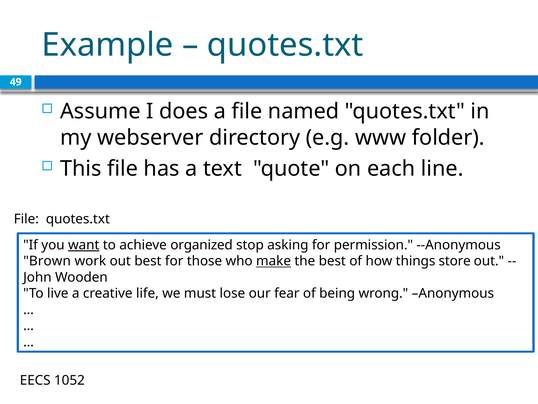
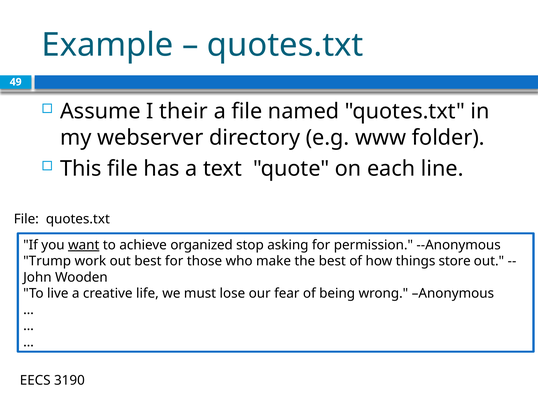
does: does -> their
Brown: Brown -> Trump
make underline: present -> none
1052: 1052 -> 3190
